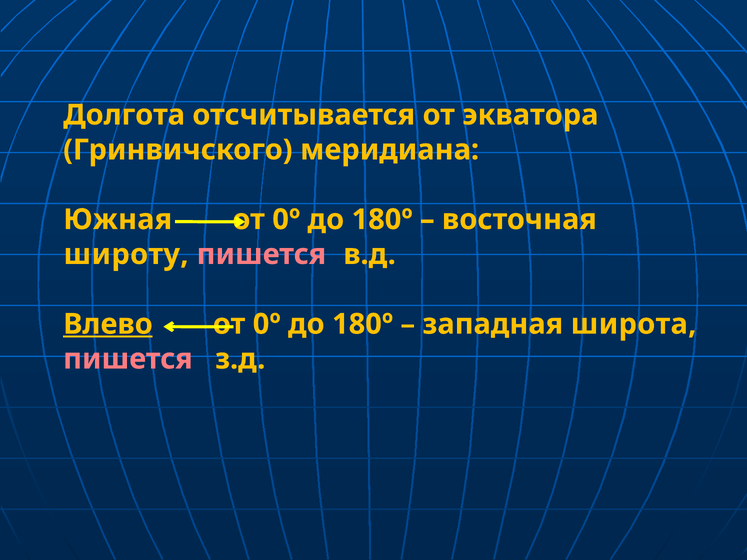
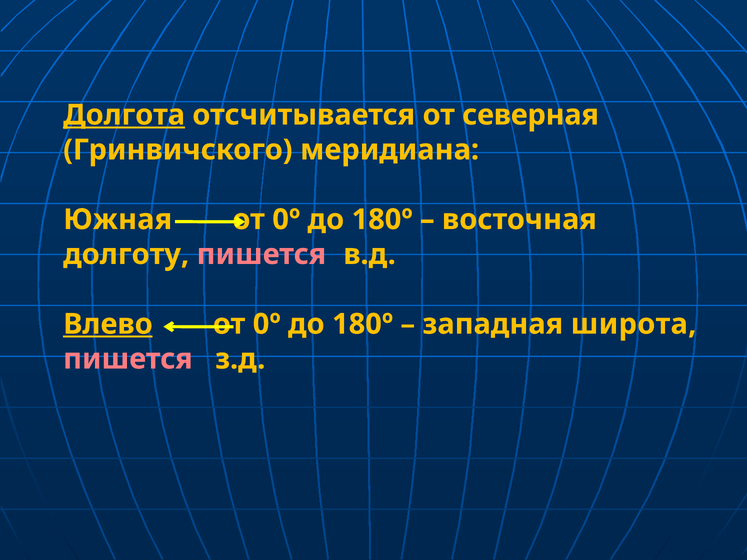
Долгота underline: none -> present
экватора: экватора -> северная
широту: широту -> долготу
